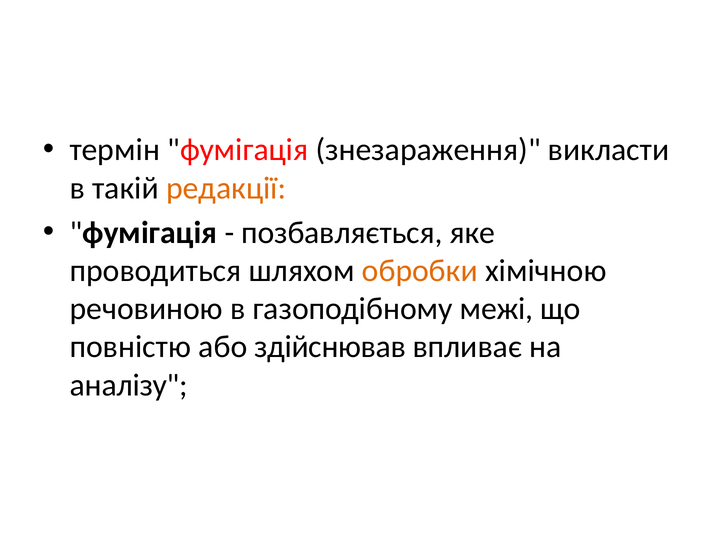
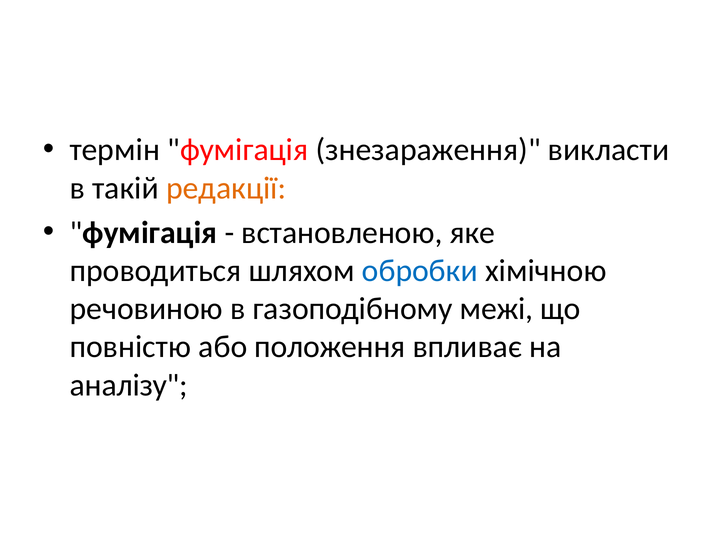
позбавляється: позбавляється -> встановленою
обробки colour: orange -> blue
здійснював: здійснював -> положення
